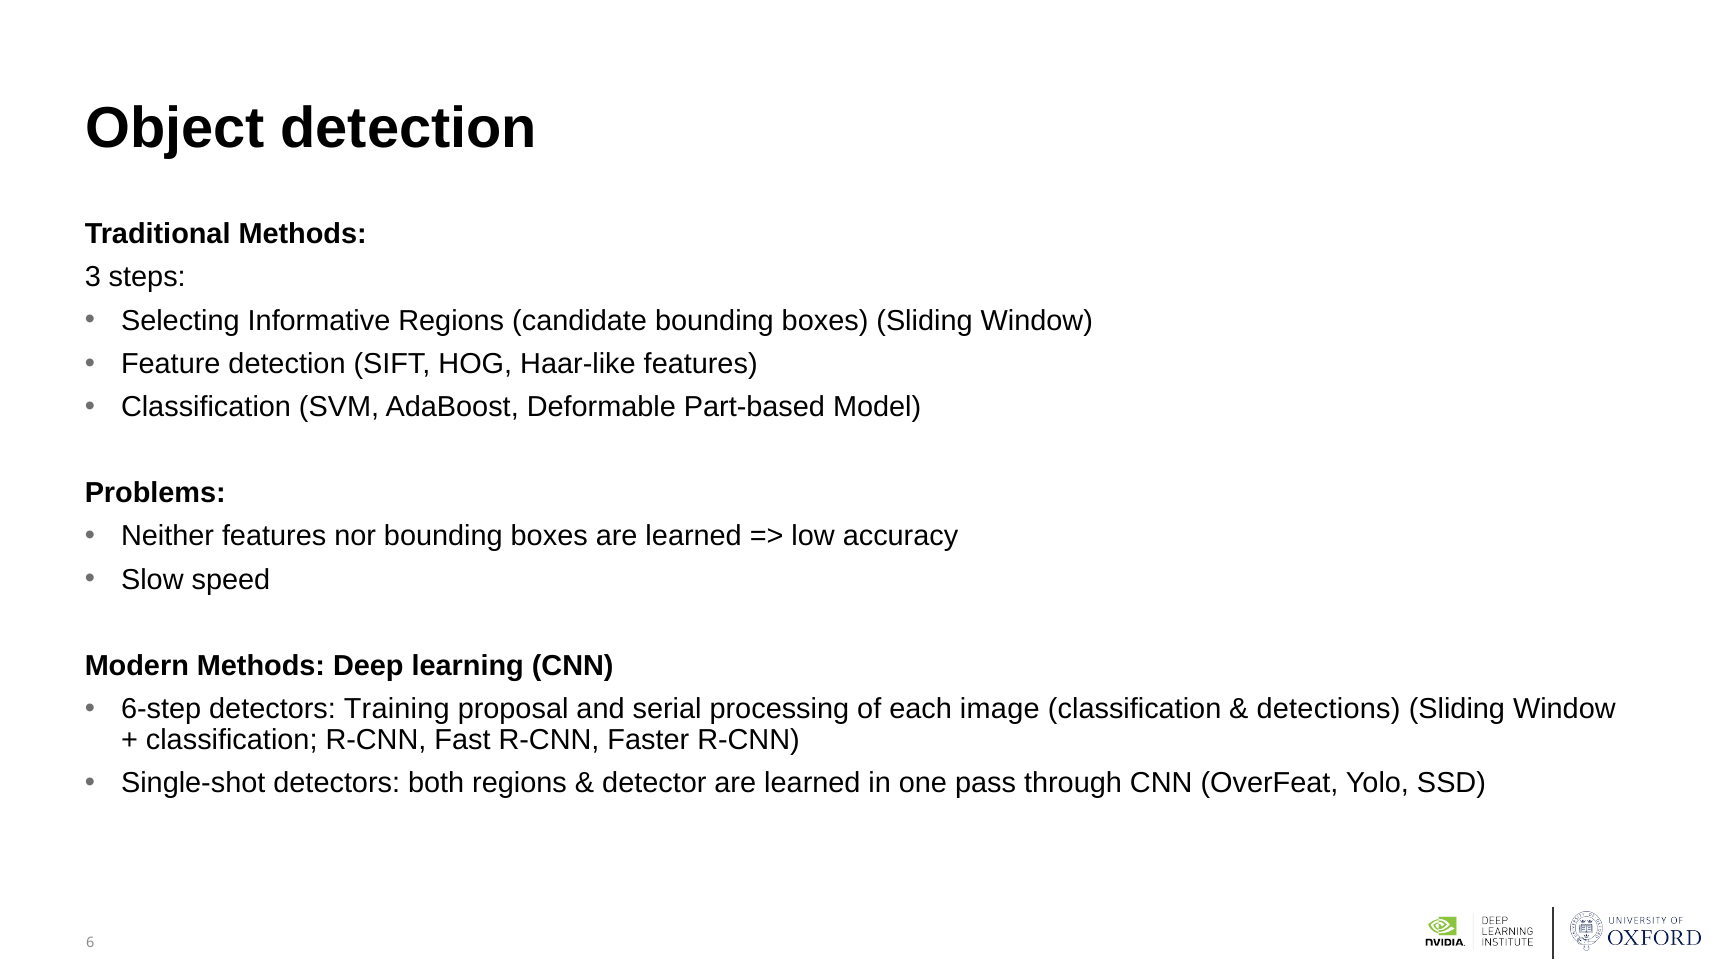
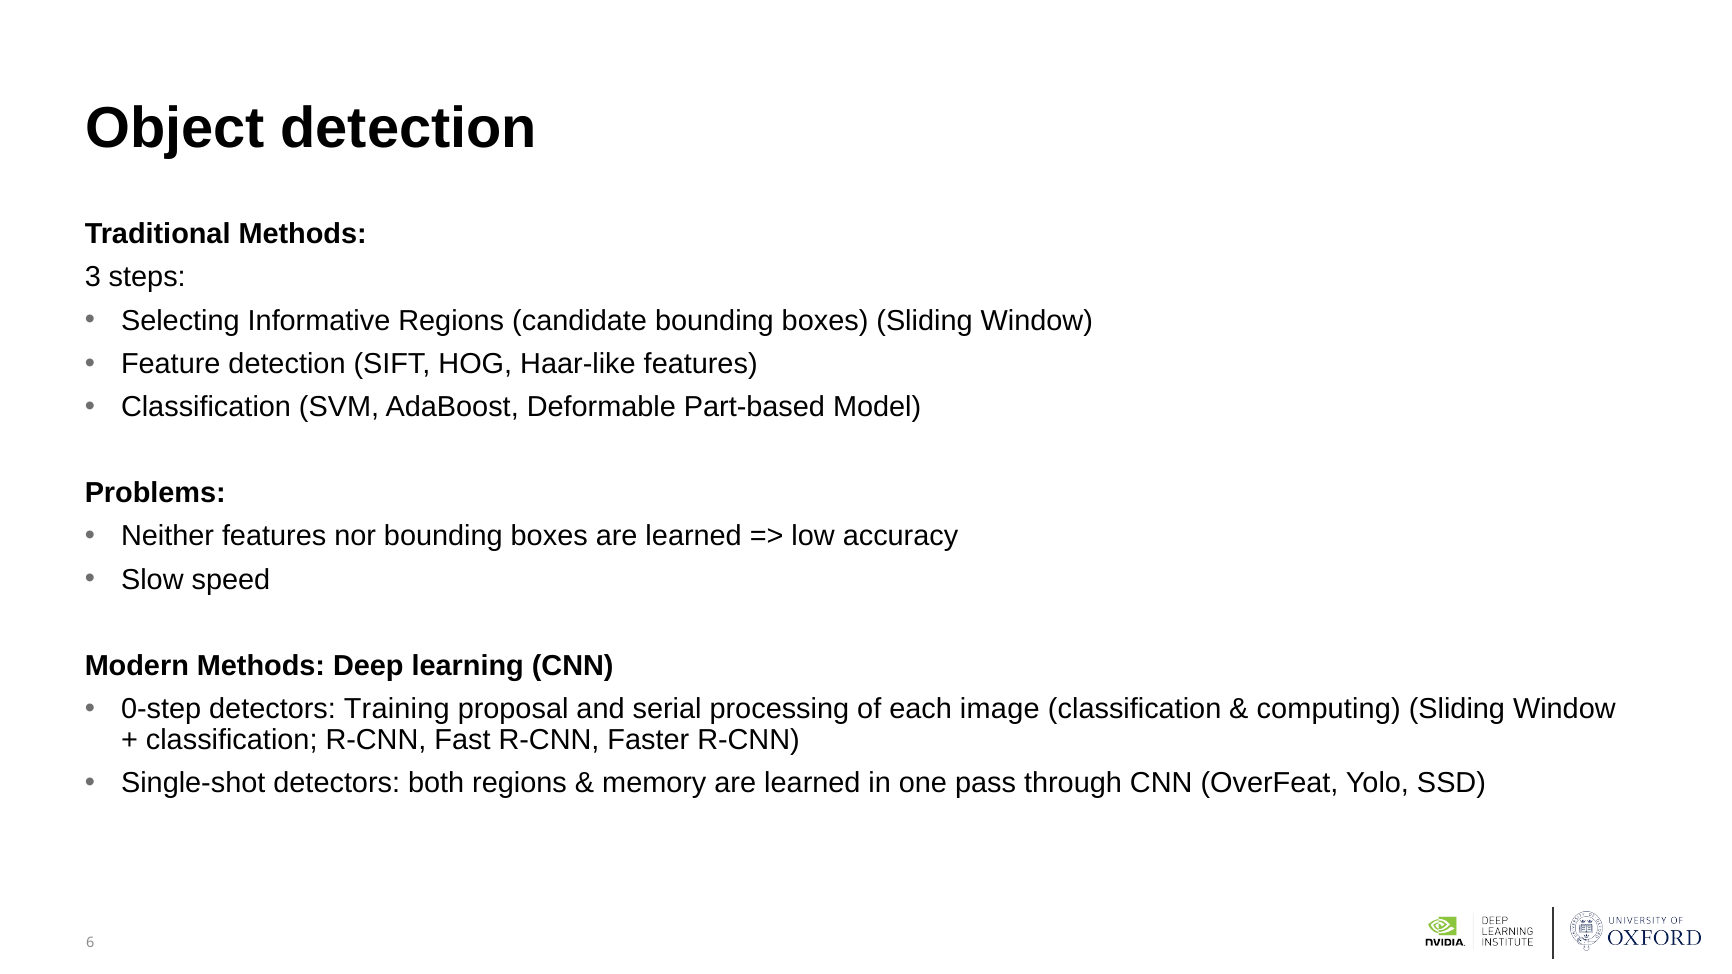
6-step: 6-step -> 0-step
detections: detections -> computing
detector: detector -> memory
